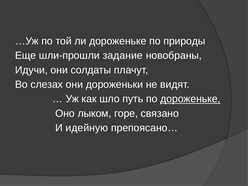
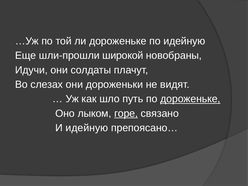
по природы: природы -> идейную
задание: задание -> широкой
горе underline: none -> present
